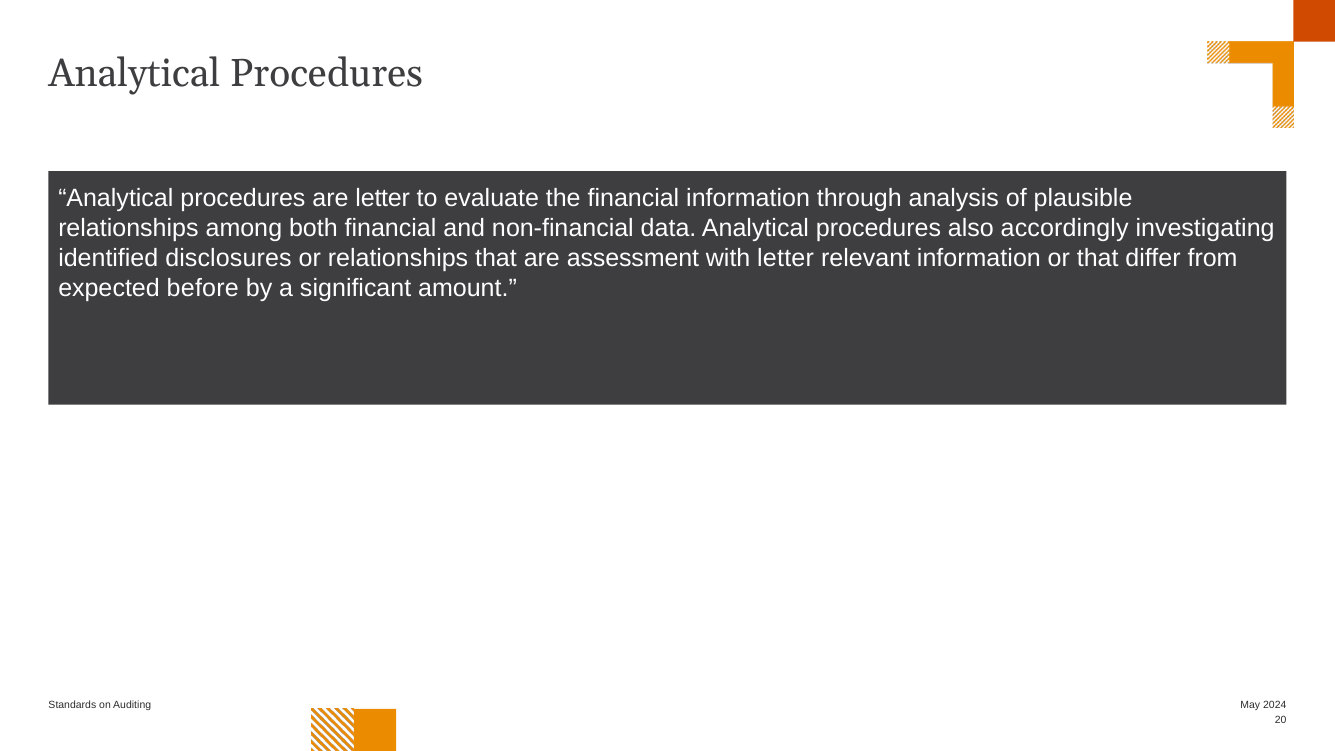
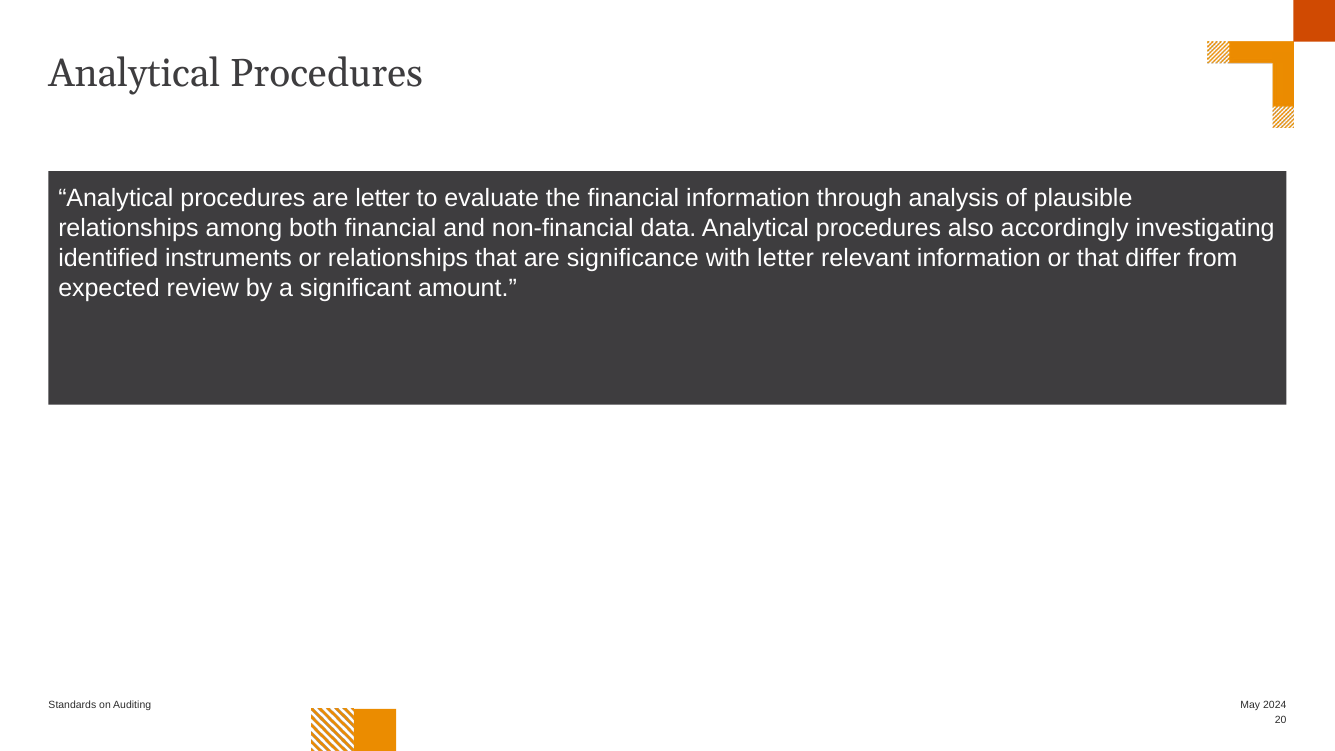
disclosures: disclosures -> instruments
assessment: assessment -> significance
before: before -> review
